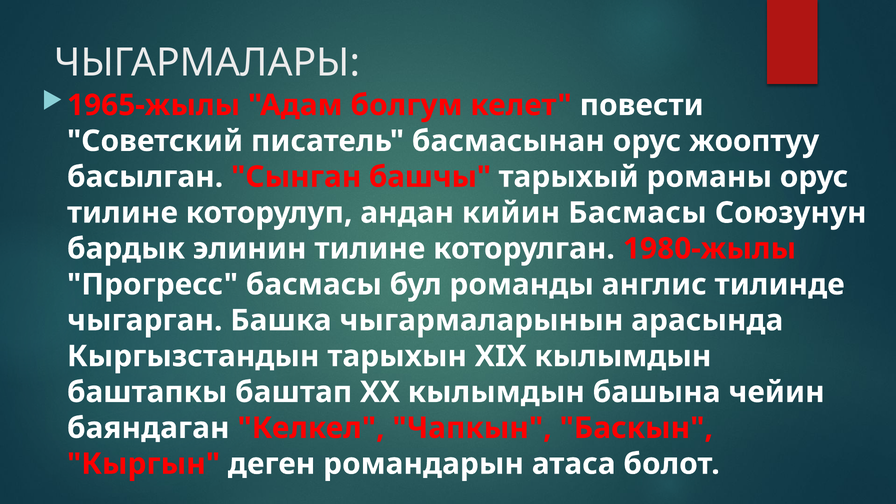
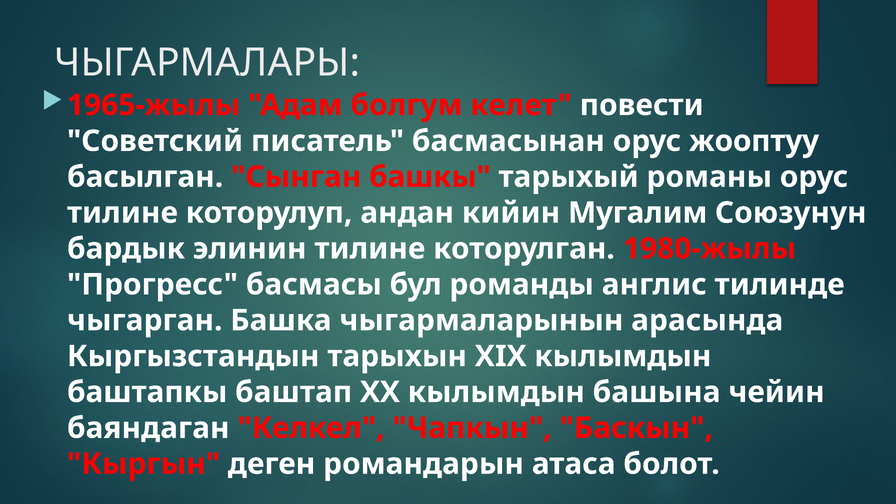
башчы: башчы -> башкы
кийин Басмасы: Басмасы -> Мугалим
